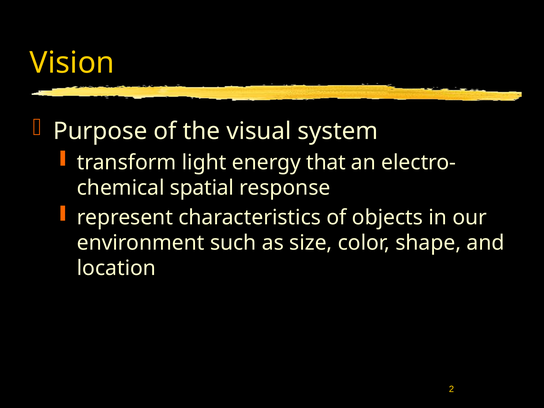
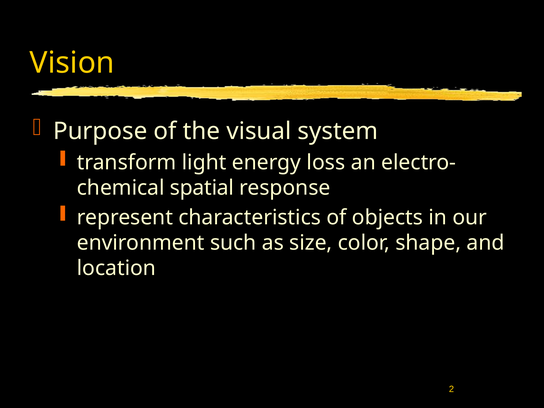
that: that -> loss
